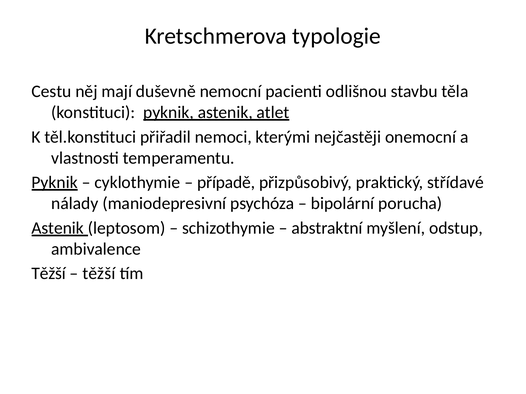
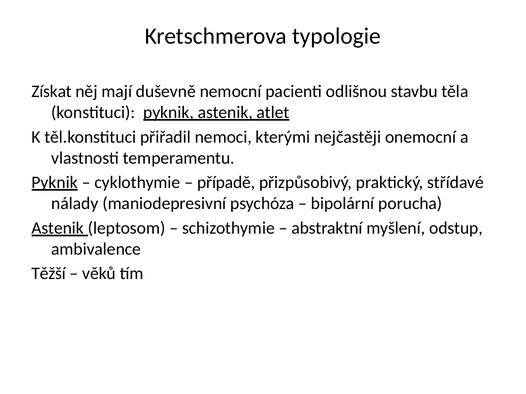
Cestu: Cestu -> Získat
těžší at (99, 274): těžší -> věků
